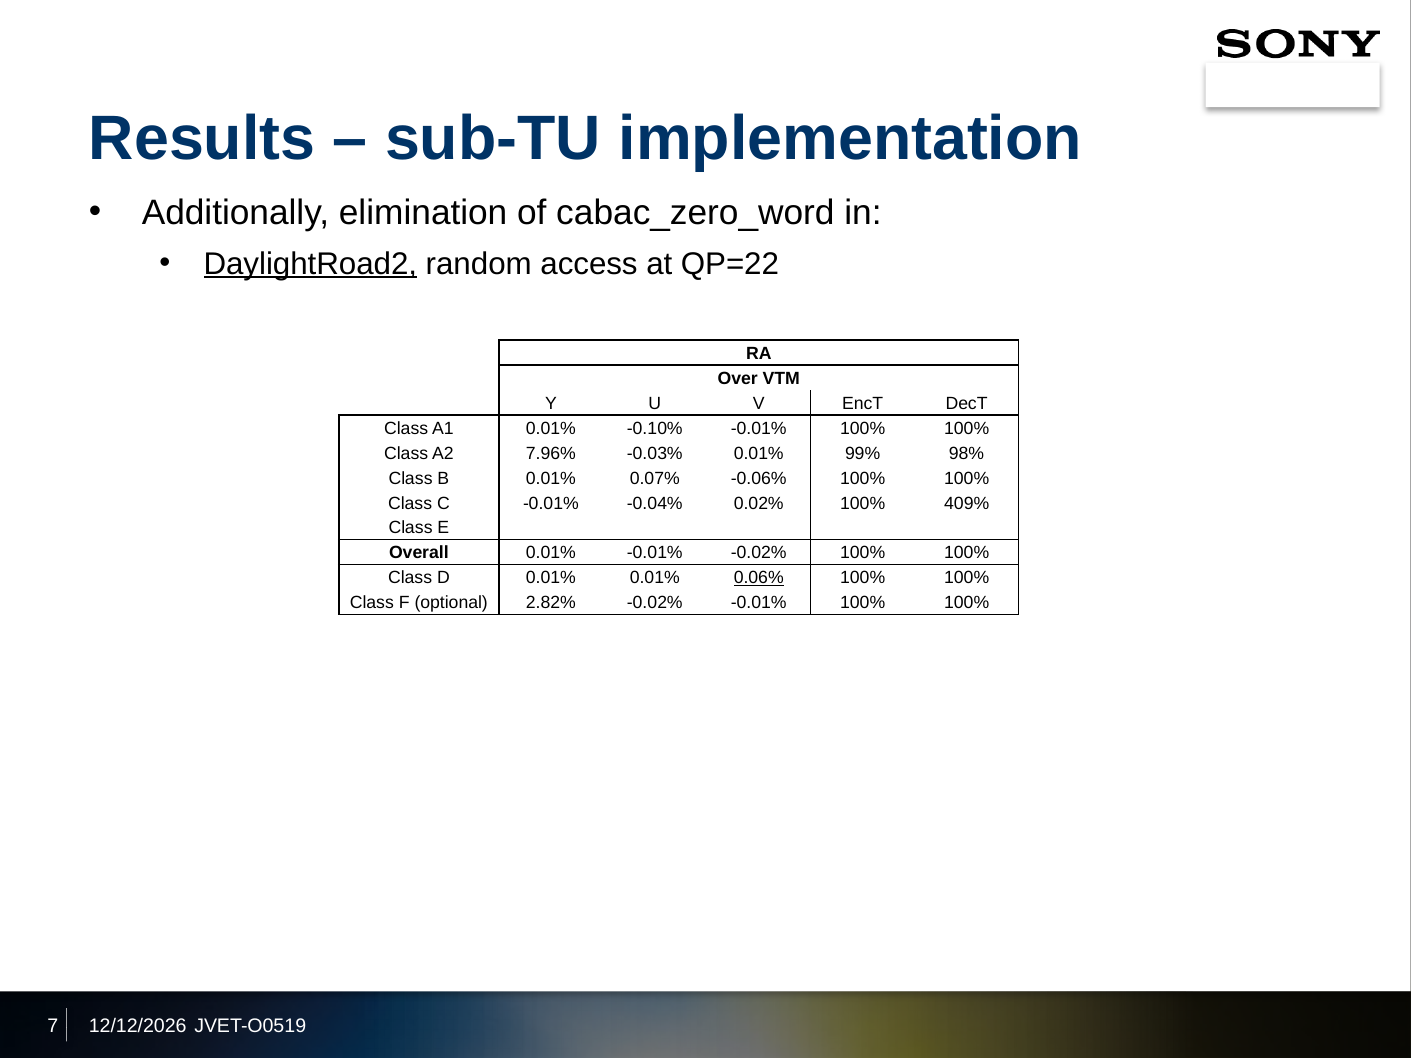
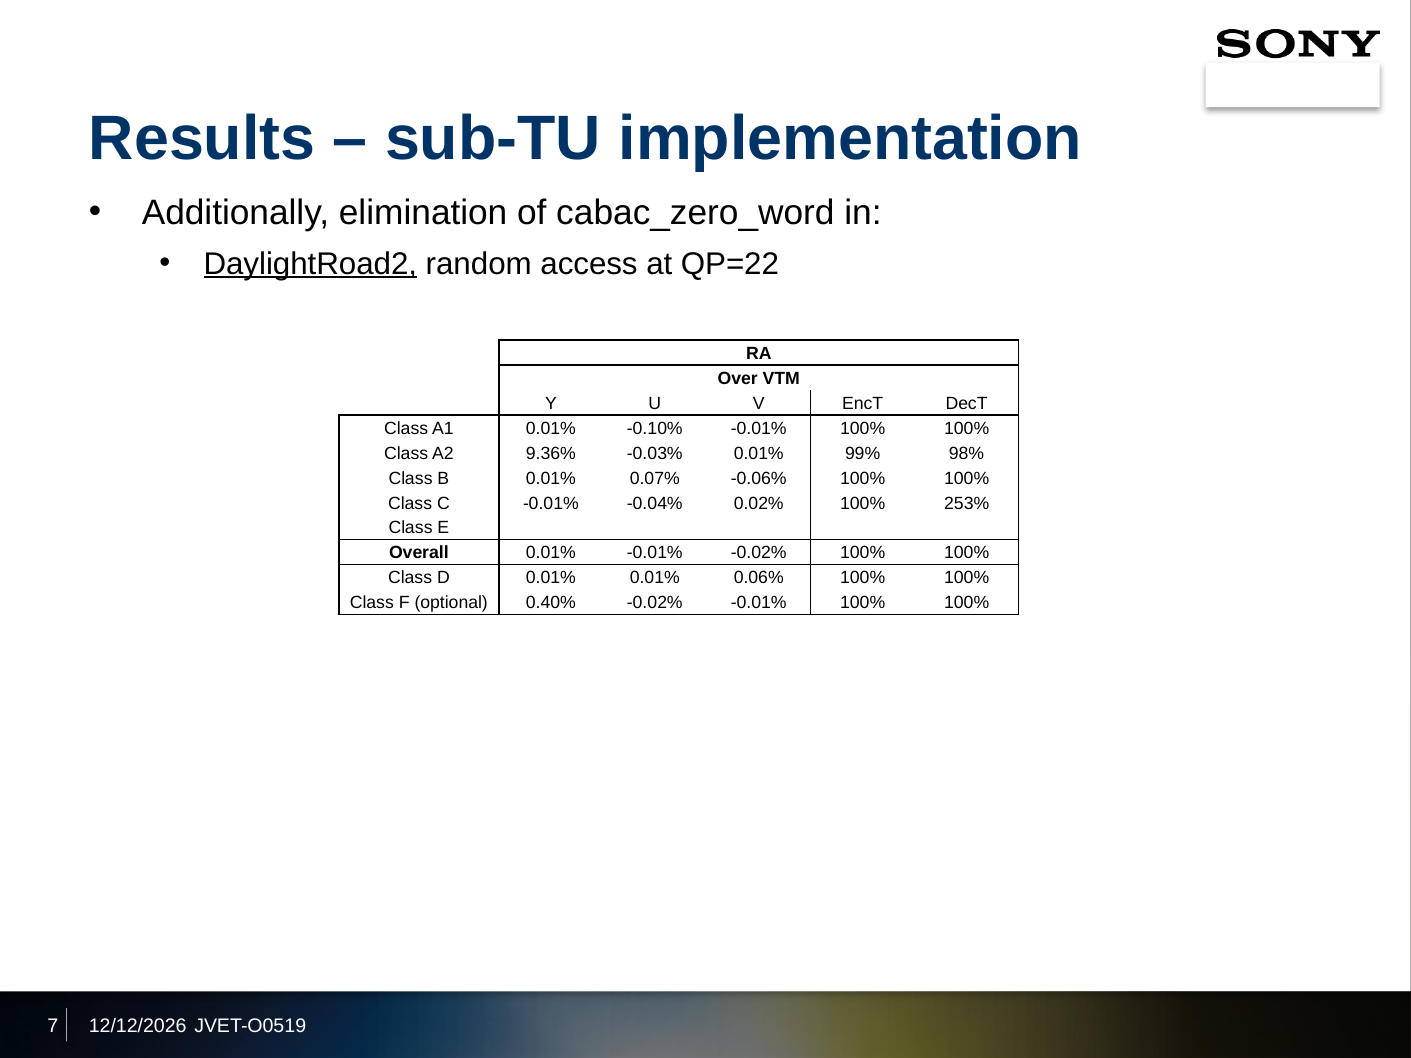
7.96%: 7.96% -> 9.36%
409%: 409% -> 253%
0.06% underline: present -> none
2.82%: 2.82% -> 0.40%
